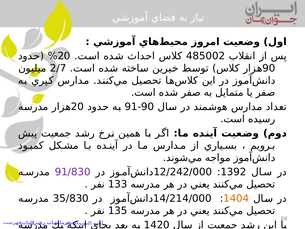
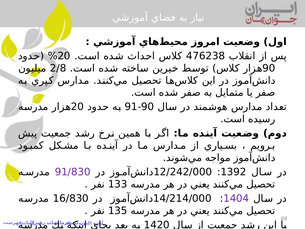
485002: 485002 -> 476238
2/7: 2/7 -> 2/8
35/830: 35/830 -> 16/830
1404 colour: orange -> purple
